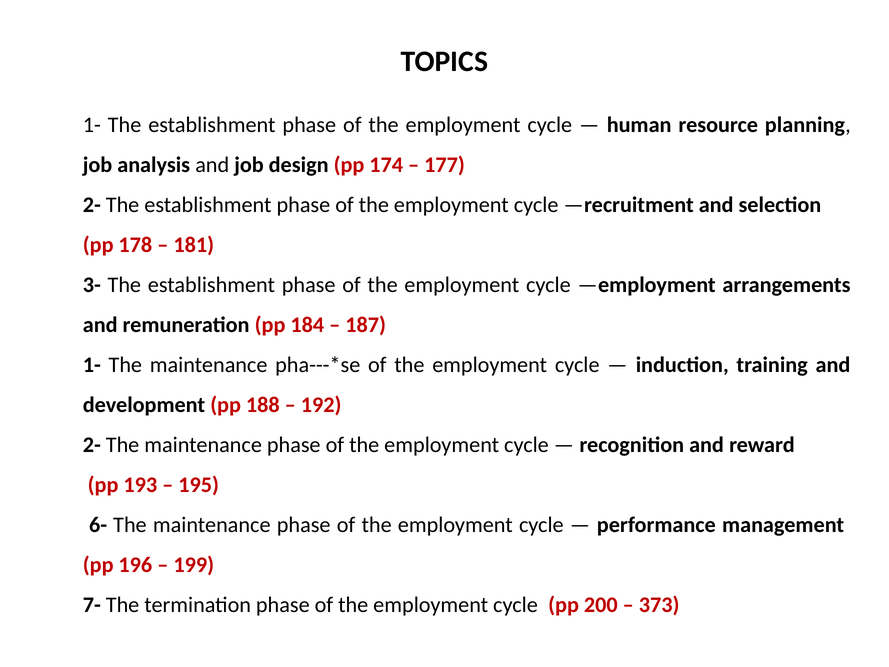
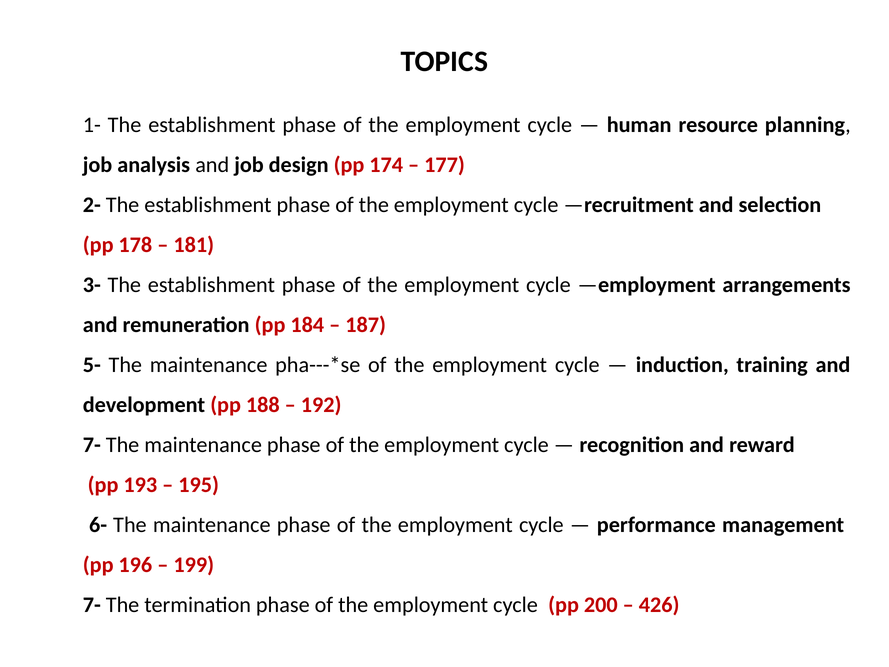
1- at (92, 365): 1- -> 5-
2- at (92, 445): 2- -> 7-
373: 373 -> 426
